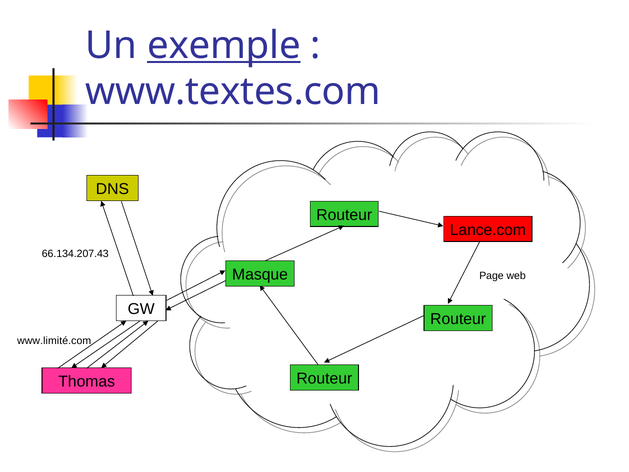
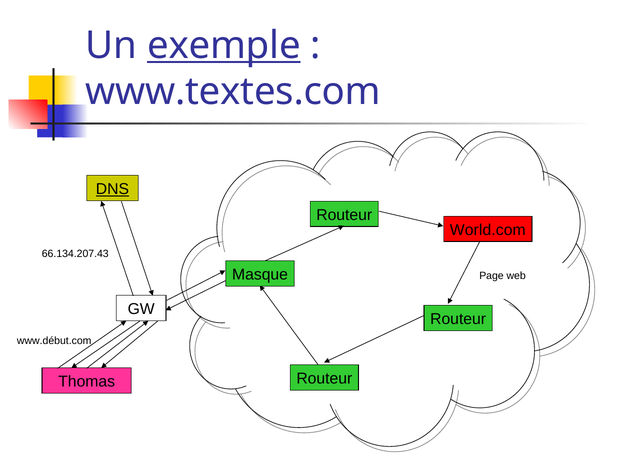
DNS underline: none -> present
Lance.com: Lance.com -> World.com
www.limité.com: www.limité.com -> www.début.com
